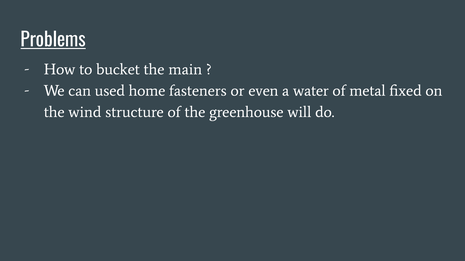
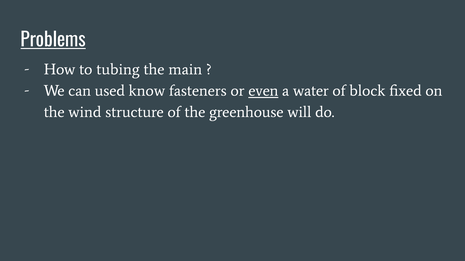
bucket: bucket -> tubing
home: home -> know
even underline: none -> present
metal: metal -> block
